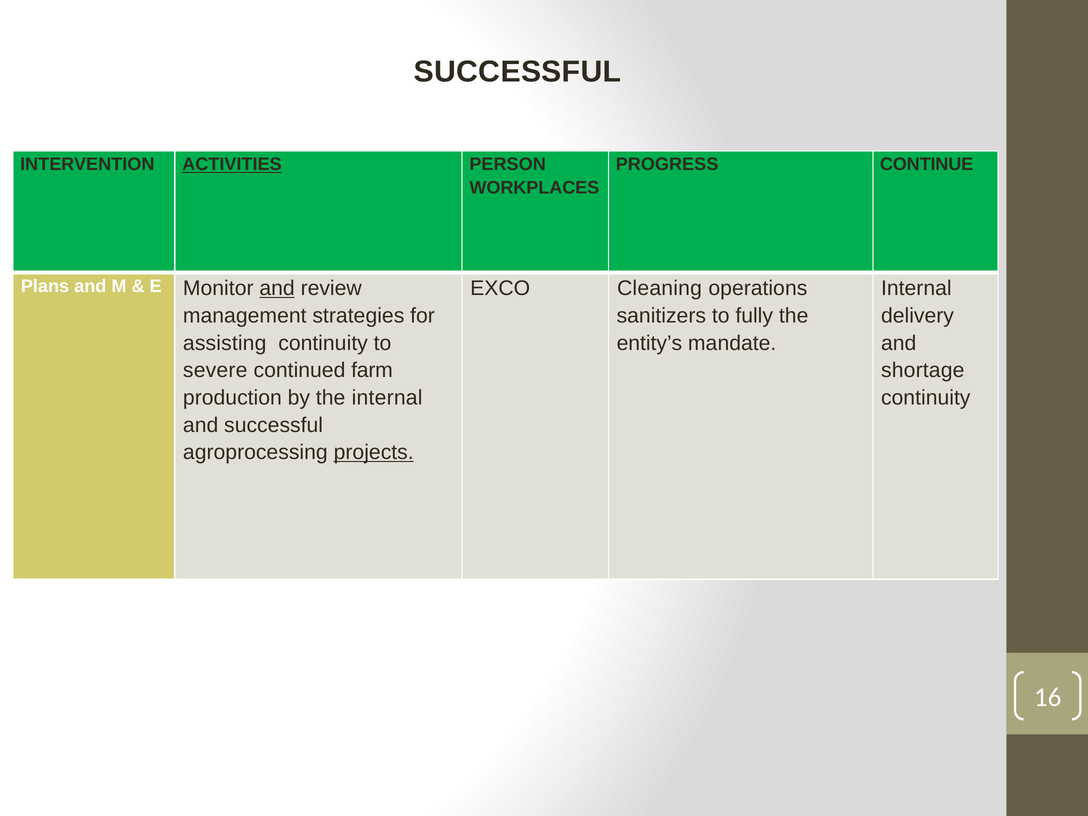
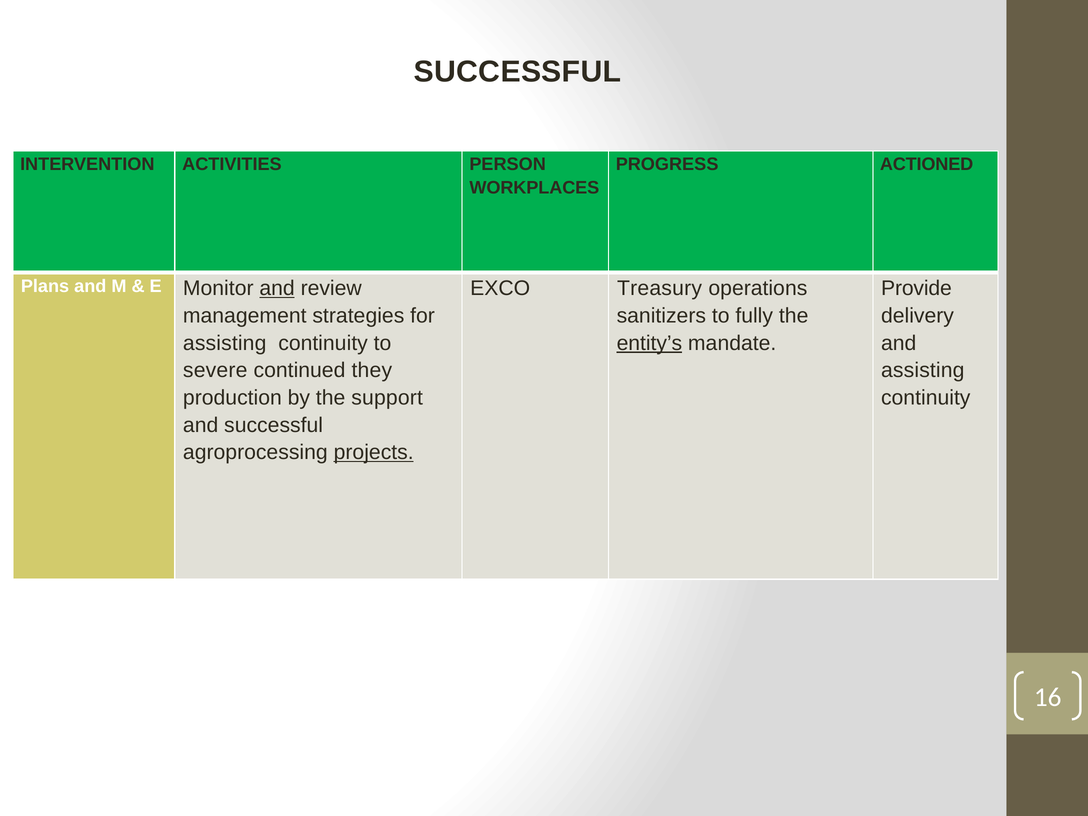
ACTIVITIES underline: present -> none
CONTINUE: CONTINUE -> ACTIONED
Cleaning: Cleaning -> Treasury
Internal at (916, 288): Internal -> Provide
entity’s underline: none -> present
farm: farm -> they
shortage at (923, 370): shortage -> assisting
the internal: internal -> support
